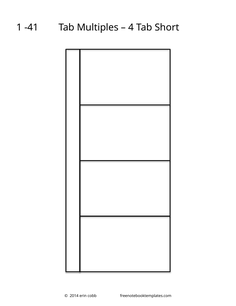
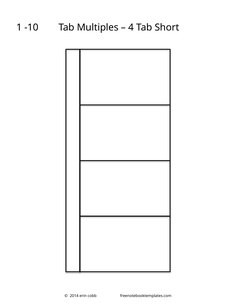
-41: -41 -> -10
